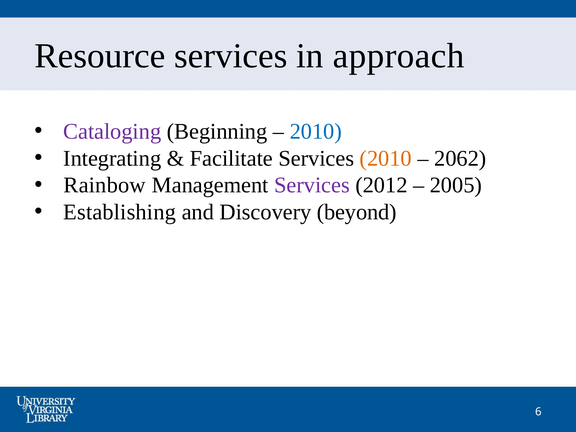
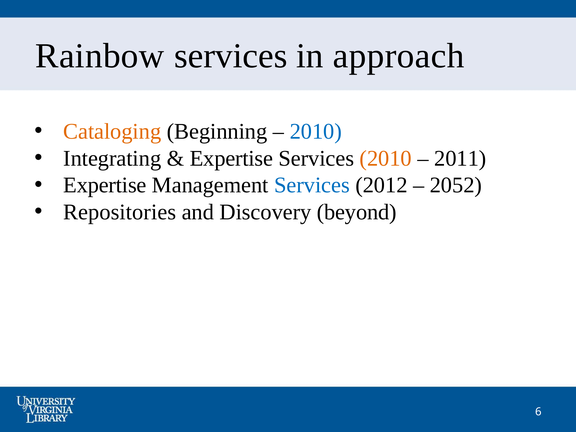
Resource: Resource -> Rainbow
Cataloging colour: purple -> orange
Facilitate at (231, 158): Facilitate -> Expertise
2062: 2062 -> 2011
Rainbow at (105, 185): Rainbow -> Expertise
Services at (312, 185) colour: purple -> blue
2005: 2005 -> 2052
Establishing: Establishing -> Repositories
